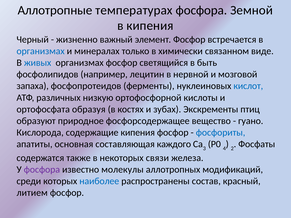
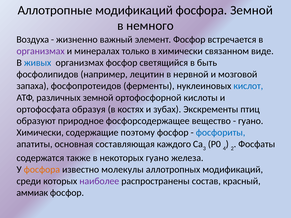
Аллотропные температурах: температурах -> модификаций
в кипения: кипения -> немного
Черный: Черный -> Воздуха
организмах at (41, 51) colour: blue -> purple
различных низкую: низкую -> земной
Кислорода at (40, 133): Кислорода -> Химически
содержащие кипения: кипения -> поэтому
некоторых связи: связи -> гуано
фосфора at (42, 170) colour: purple -> orange
наиболее colour: blue -> purple
литием: литием -> аммиак
